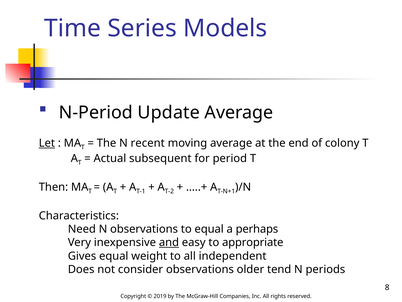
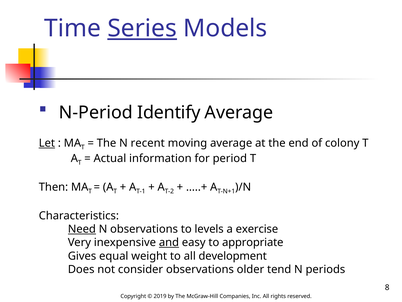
Series underline: none -> present
Update: Update -> Identify
subsequent: subsequent -> information
Need underline: none -> present
to equal: equal -> levels
perhaps: perhaps -> exercise
independent: independent -> development
